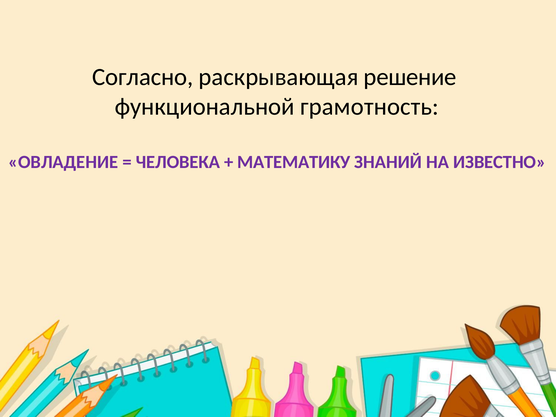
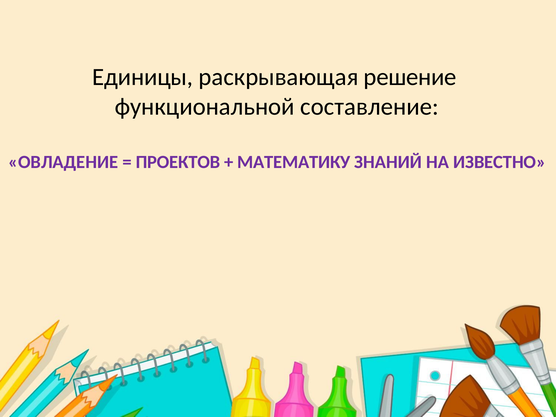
Согласно: Согласно -> Единицы
грамотность: грамотность -> составление
ЧЕЛОВЕКА: ЧЕЛОВЕКА -> ПРОЕКТОВ
